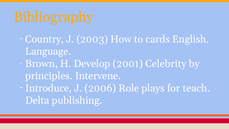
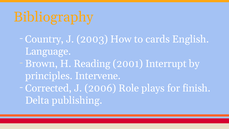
Develop: Develop -> Reading
Celebrity: Celebrity -> Interrupt
Introduce: Introduce -> Corrected
teach: teach -> finish
